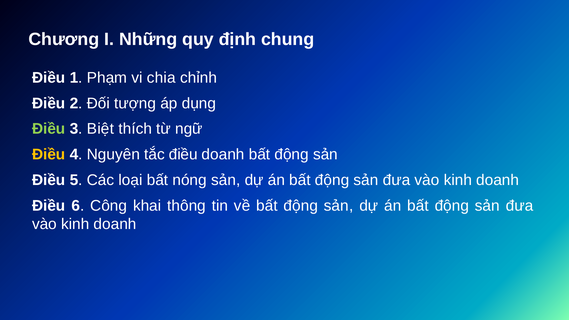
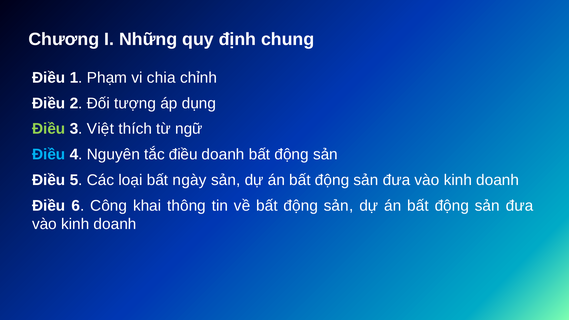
Biệt: Biệt -> Việt
Điều at (49, 154) colour: yellow -> light blue
nóng: nóng -> ngày
